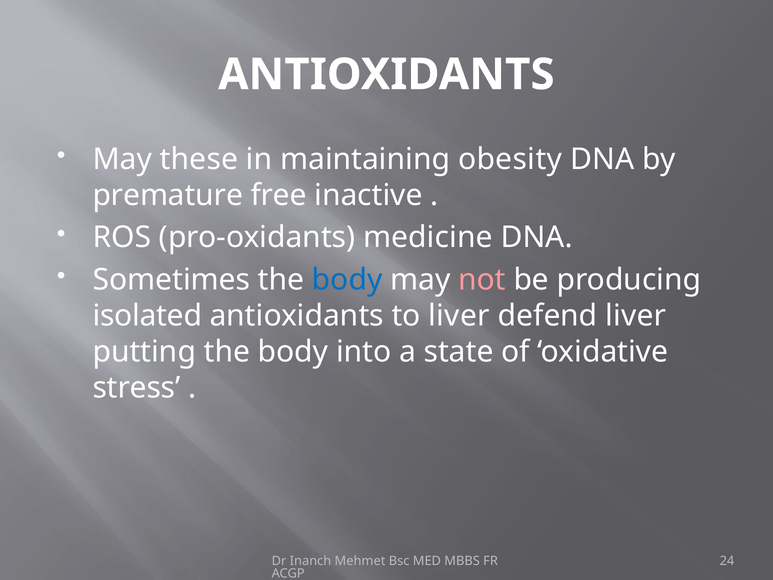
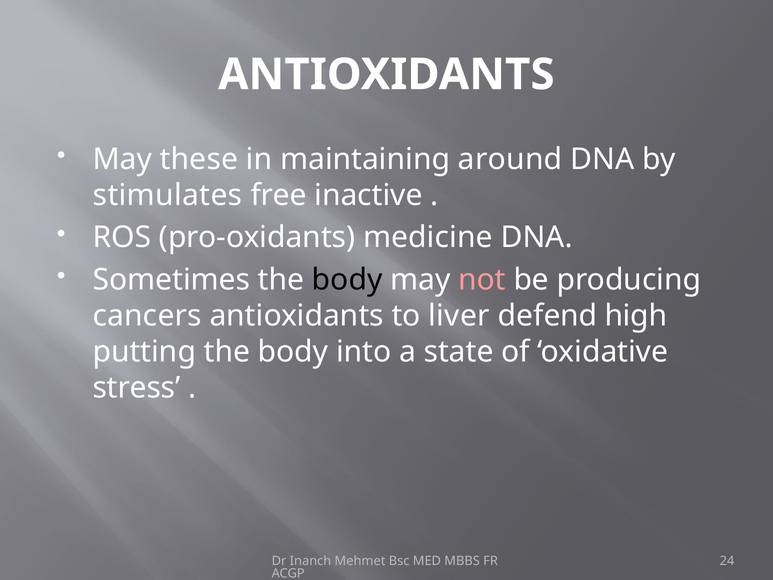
obesity: obesity -> around
premature: premature -> stimulates
body at (347, 280) colour: blue -> black
isolated: isolated -> cancers
defend liver: liver -> high
